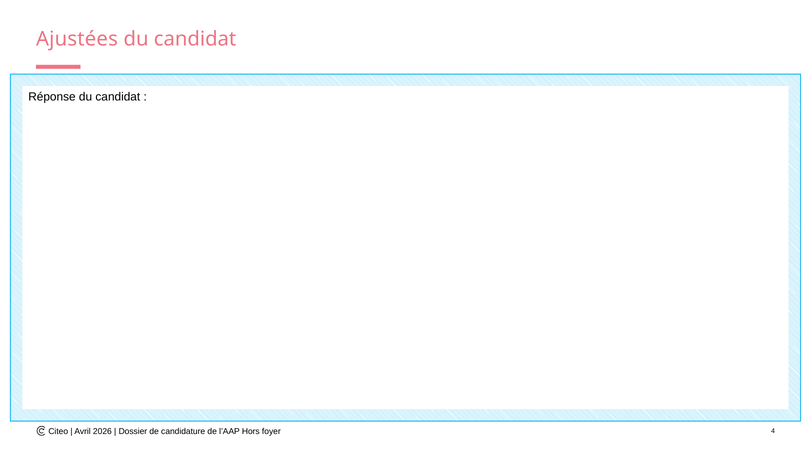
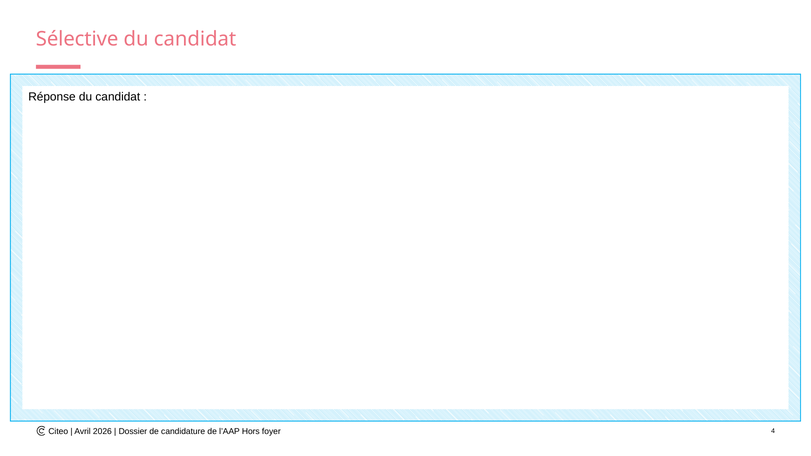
Ajustées: Ajustées -> Sélective
